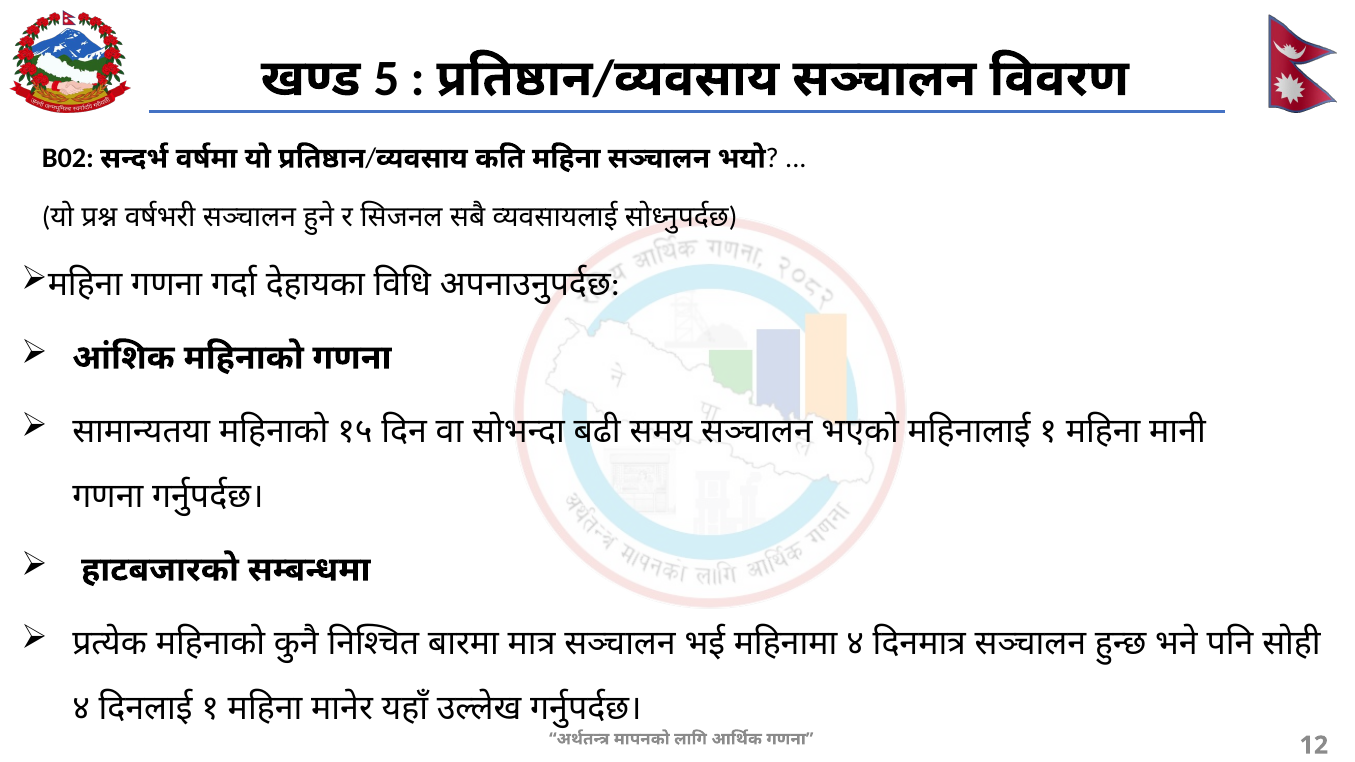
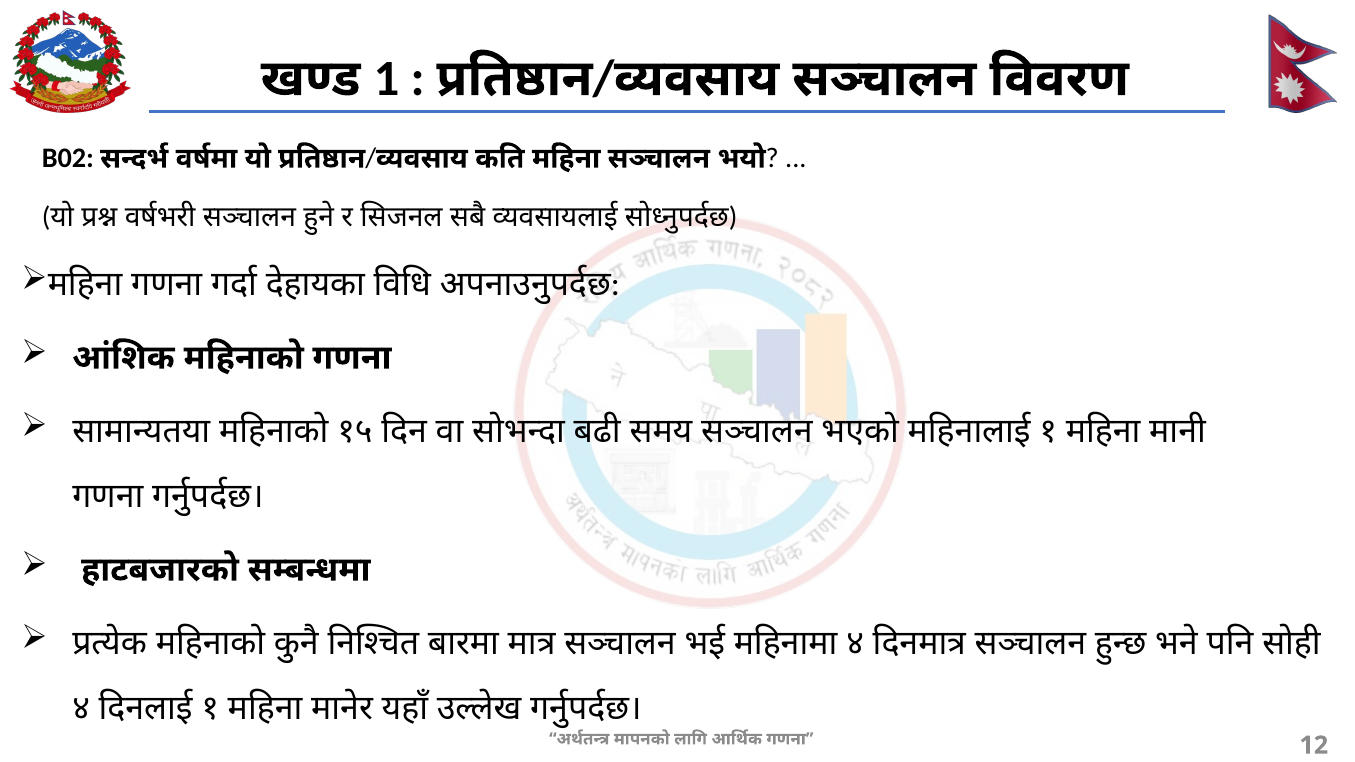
5: 5 -> 1
